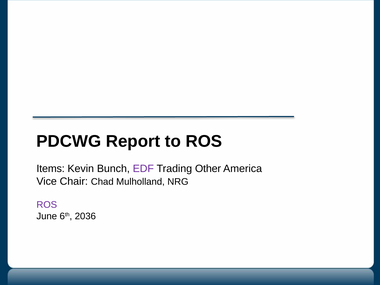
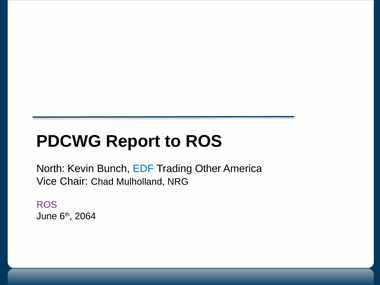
Items: Items -> North
EDF colour: purple -> blue
2036: 2036 -> 2064
